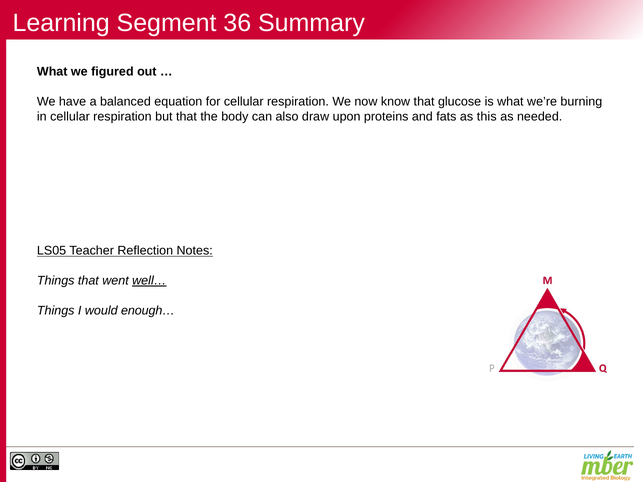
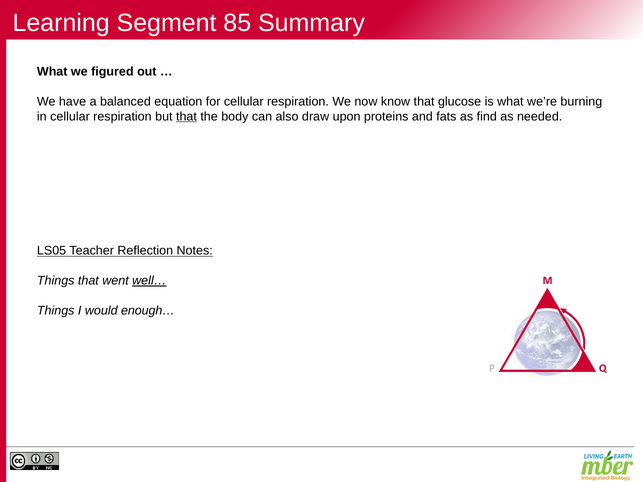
36: 36 -> 85
that at (186, 116) underline: none -> present
this: this -> find
